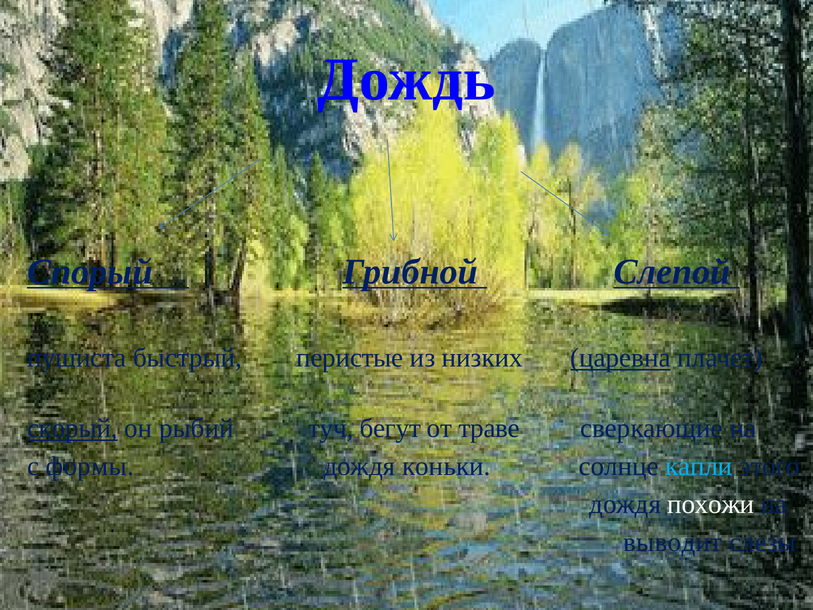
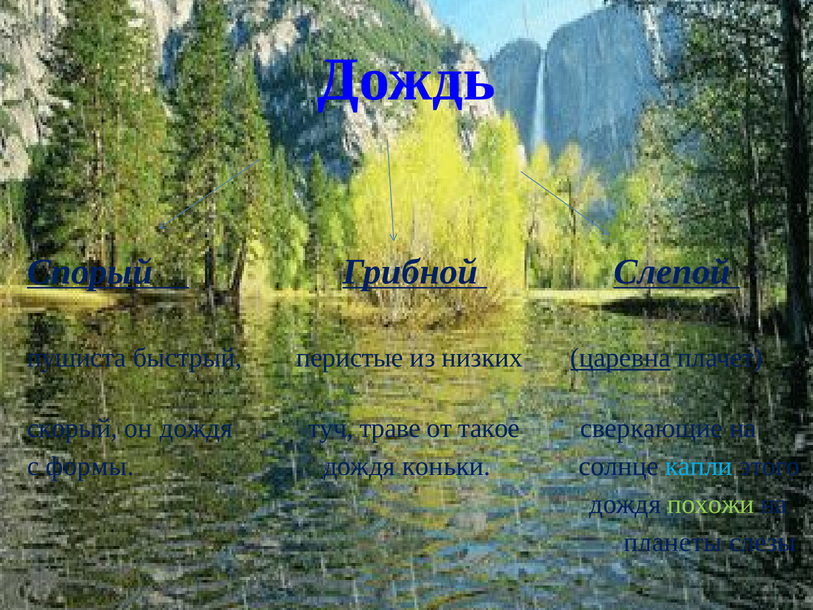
скорый underline: present -> none
он рыбий: рыбий -> дождя
бегут: бегут -> траве
траве: траве -> такое
похожи colour: white -> light green
выводит: выводит -> планеты
